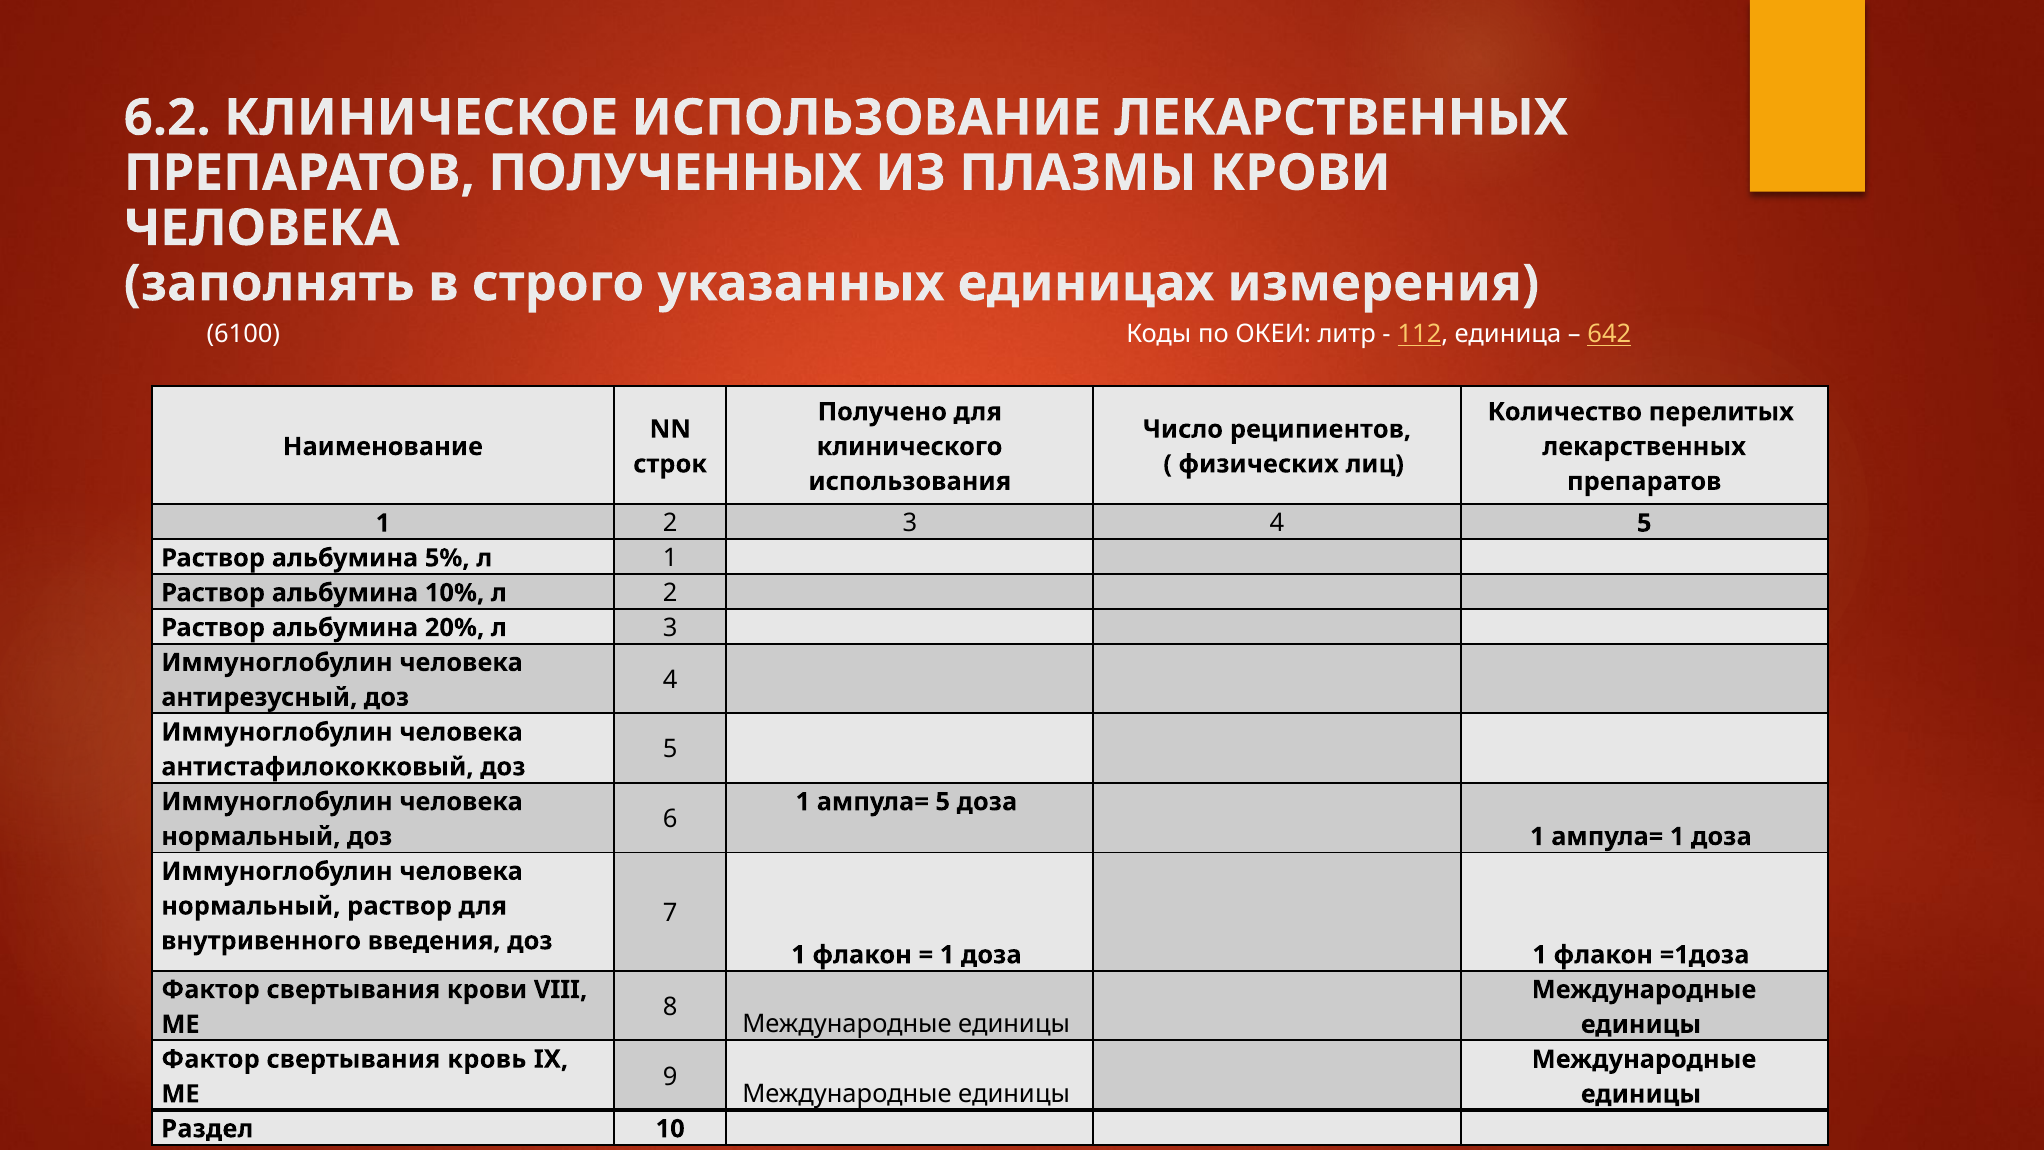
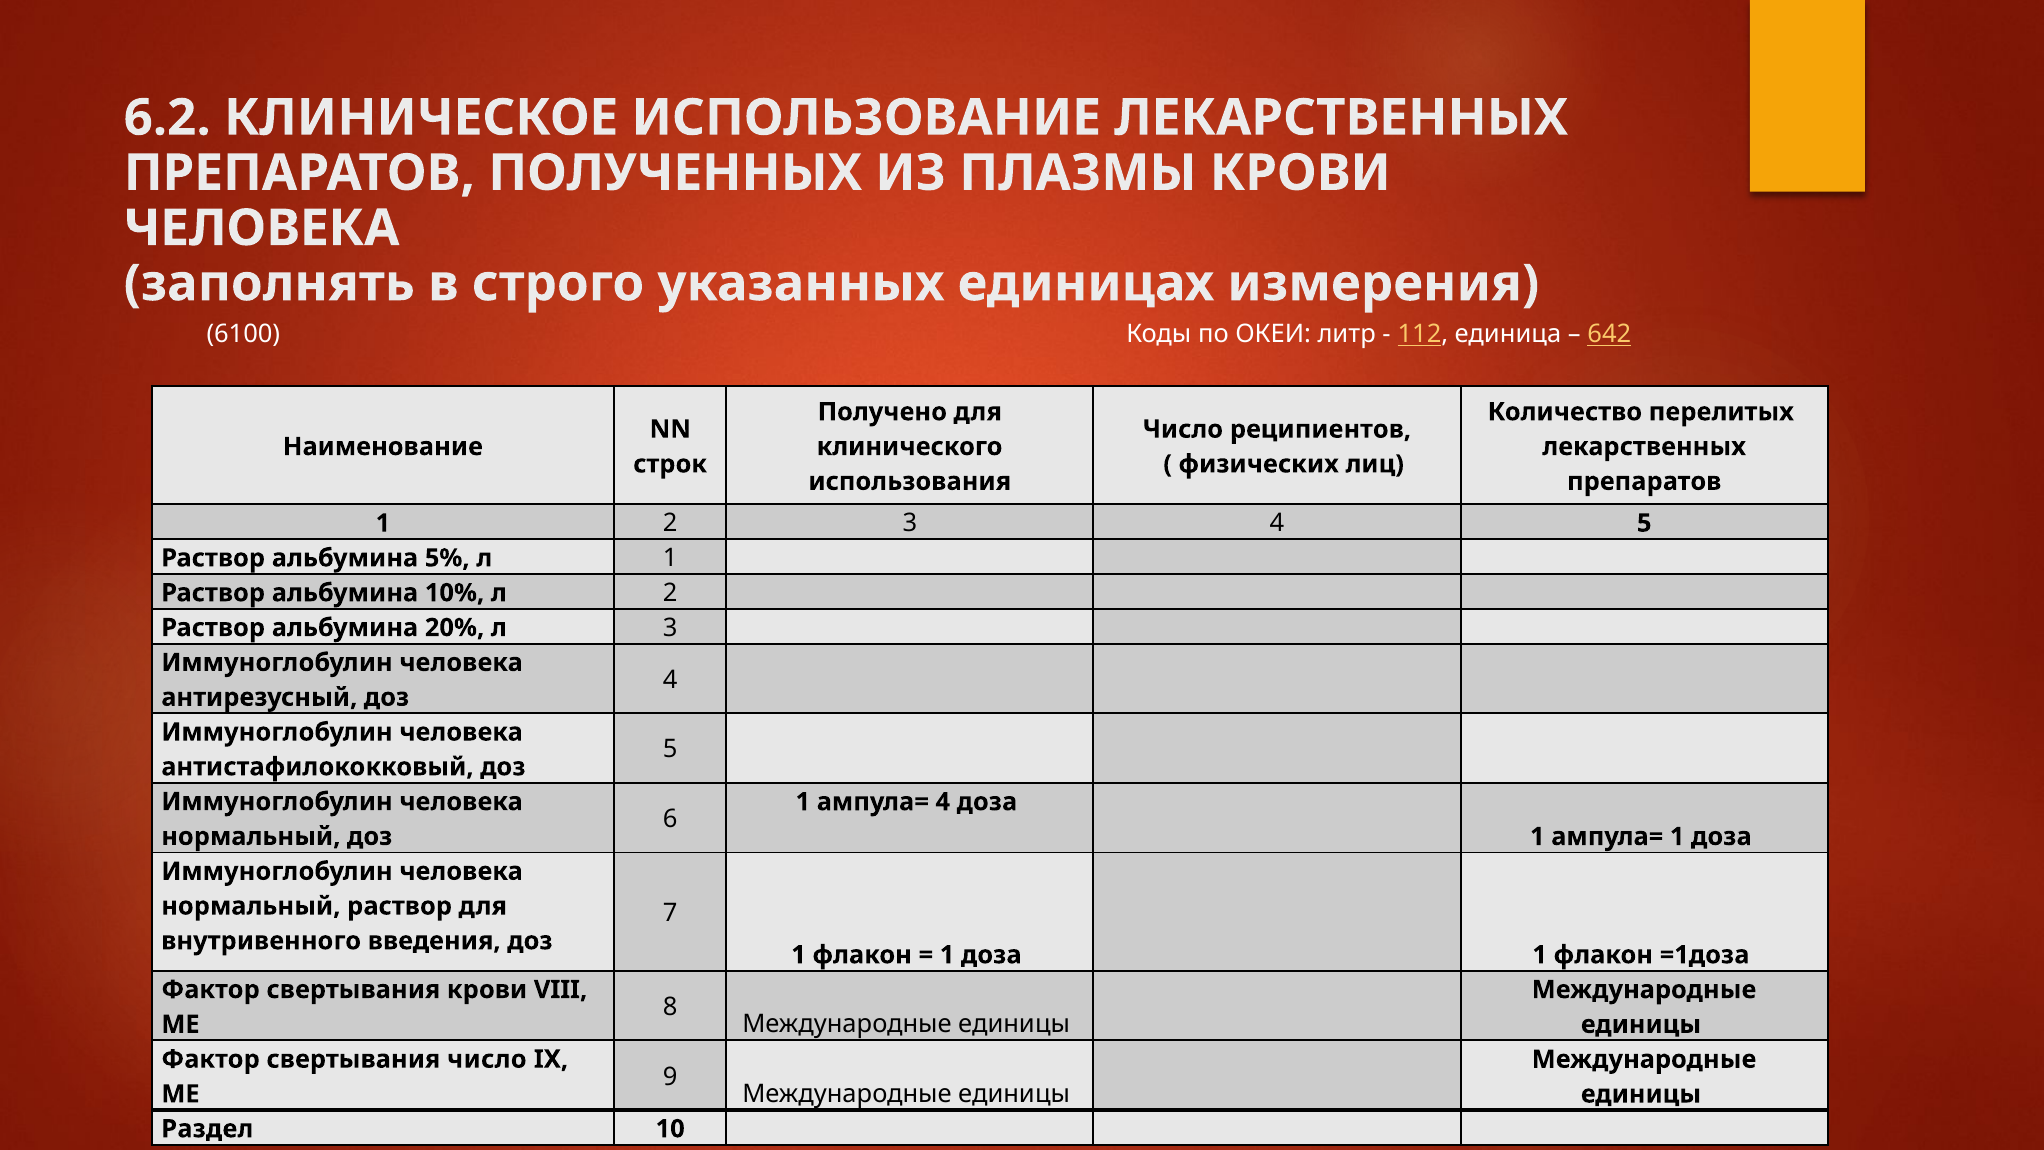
ампула= 5: 5 -> 4
свертывания кровь: кровь -> число
